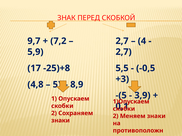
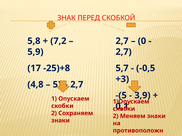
9,7: 9,7 -> 5,8
4: 4 -> 0
5,5: 5,5 -> 5,7
8,9 at (77, 85): 8,9 -> 2,7
